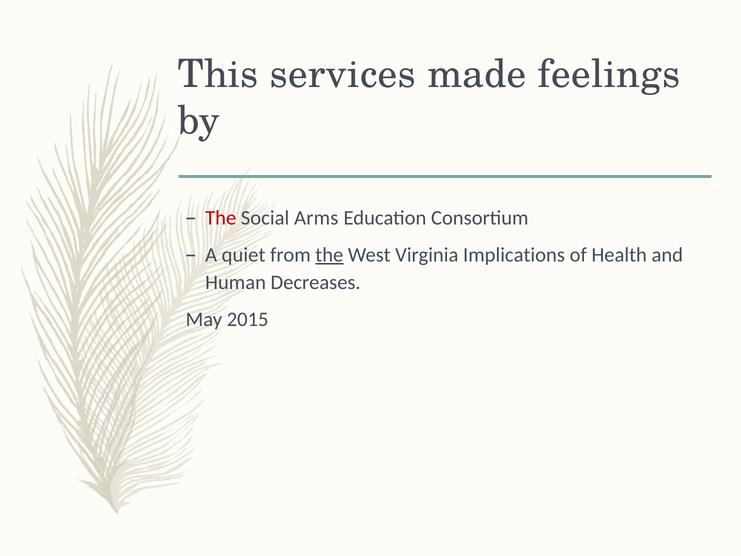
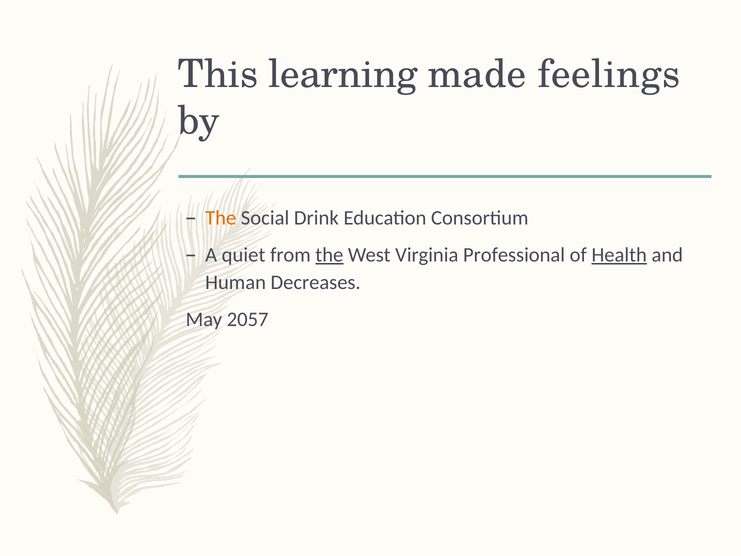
services: services -> learning
The at (221, 218) colour: red -> orange
Arms: Arms -> Drink
Implications: Implications -> Professional
Health underline: none -> present
2015: 2015 -> 2057
